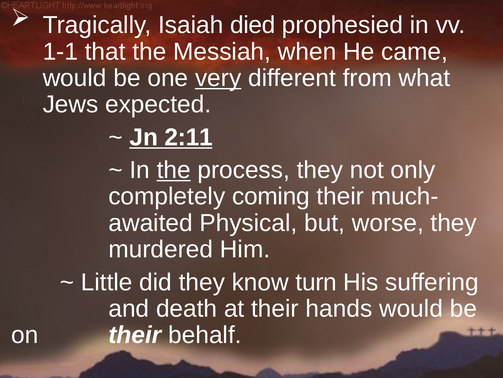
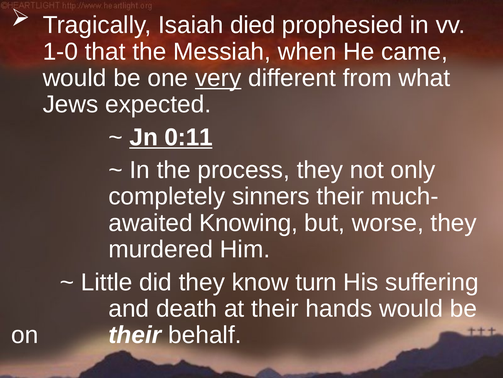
1-1: 1-1 -> 1-0
2:11: 2:11 -> 0:11
the at (174, 170) underline: present -> none
coming: coming -> sinners
Physical: Physical -> Knowing
